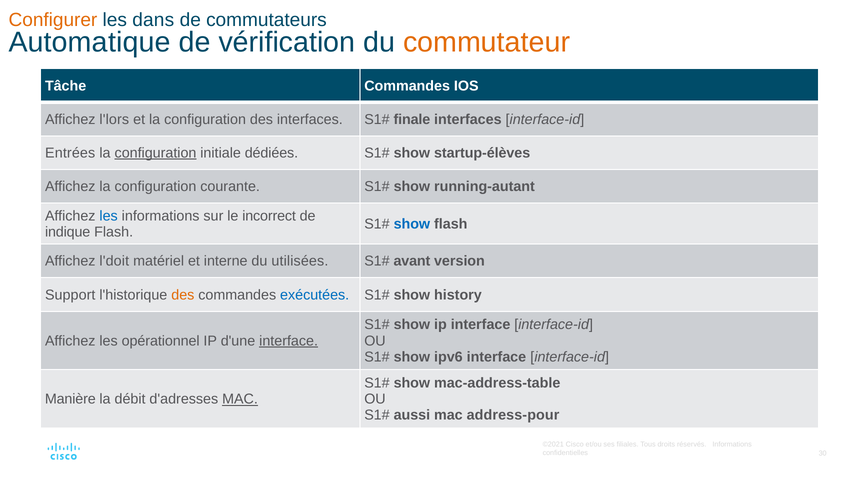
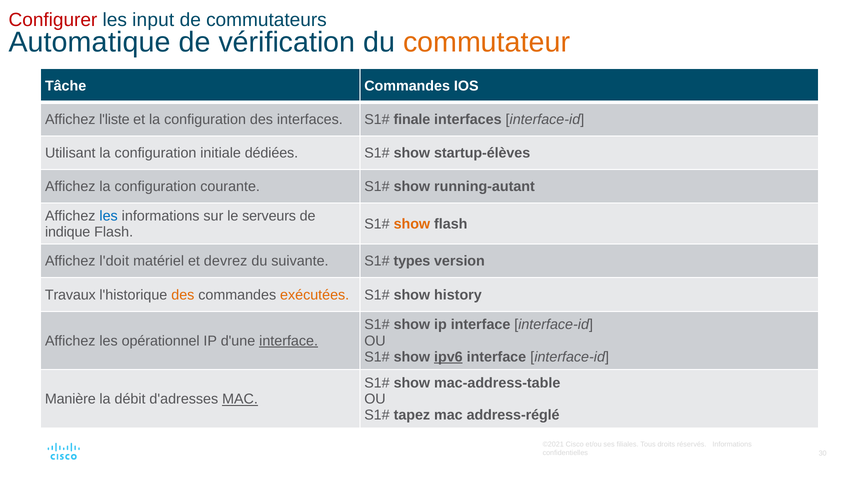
Configurer colour: orange -> red
dans: dans -> input
l'lors: l'lors -> l'liste
Entrées: Entrées -> Utilisant
configuration at (156, 153) underline: present -> none
incorrect: incorrect -> serveurs
show at (412, 224) colour: blue -> orange
interne: interne -> devrez
utilisées: utilisées -> suivante
avant: avant -> types
Support: Support -> Travaux
exécutées colour: blue -> orange
ipv6 underline: none -> present
aussi: aussi -> tapez
address-pour: address-pour -> address-réglé
